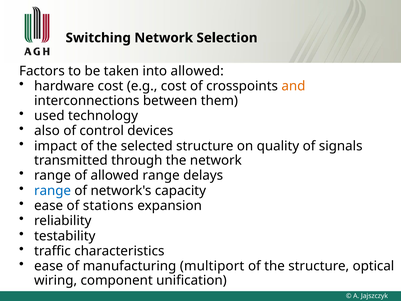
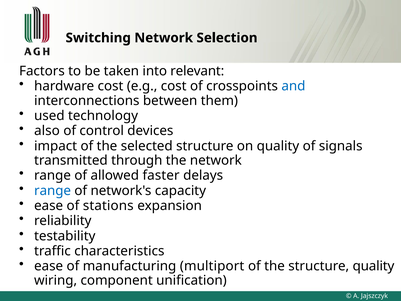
into allowed: allowed -> relevant
and colour: orange -> blue
allowed range: range -> faster
structure optical: optical -> quality
